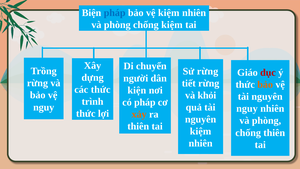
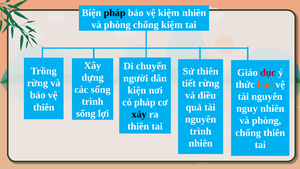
pháp at (115, 13) colour: blue -> black
Sử rừng: rừng -> thiên
các thức: thức -> sống
khỏi: khỏi -> điều
nguy at (44, 107): nguy -> thiên
thức at (86, 114): thức -> sống
xảy colour: orange -> black
kiệm at (201, 131): kiệm -> trình
